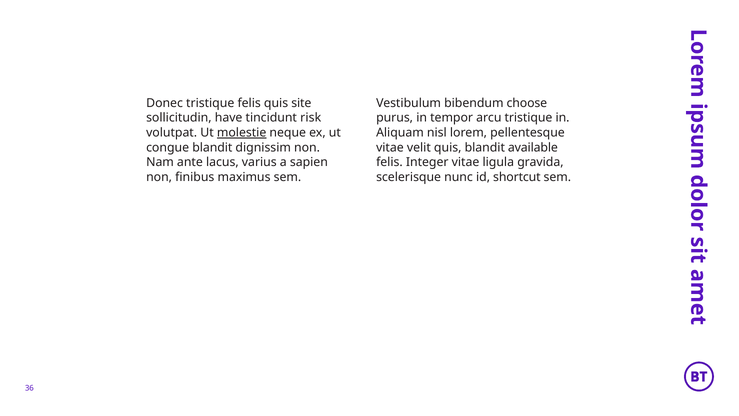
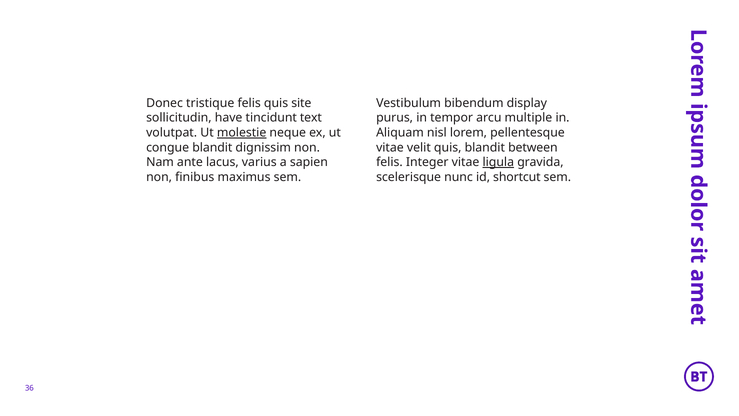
choose: choose -> display
risk: risk -> text
arcu tristique: tristique -> multiple
available: available -> between
ligula underline: none -> present
